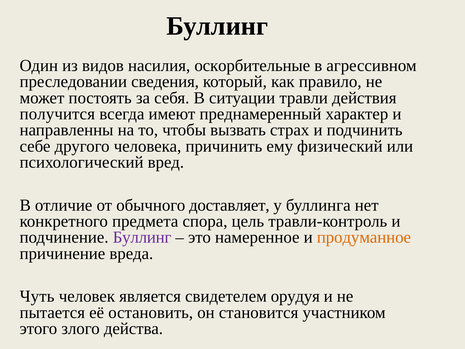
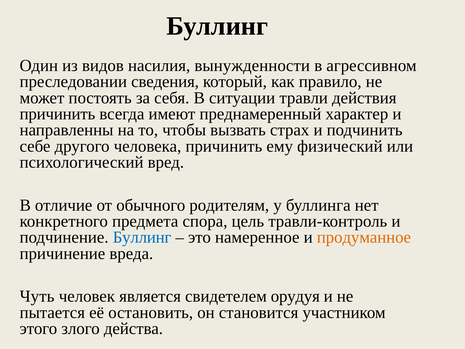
оскорбительные: оскорбительные -> вынужденности
получится at (57, 114): получится -> причинить
доставляет: доставляет -> родителям
Буллинг at (142, 237) colour: purple -> blue
